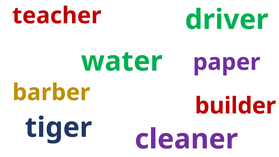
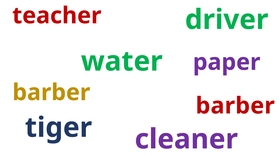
builder at (235, 106): builder -> barber
